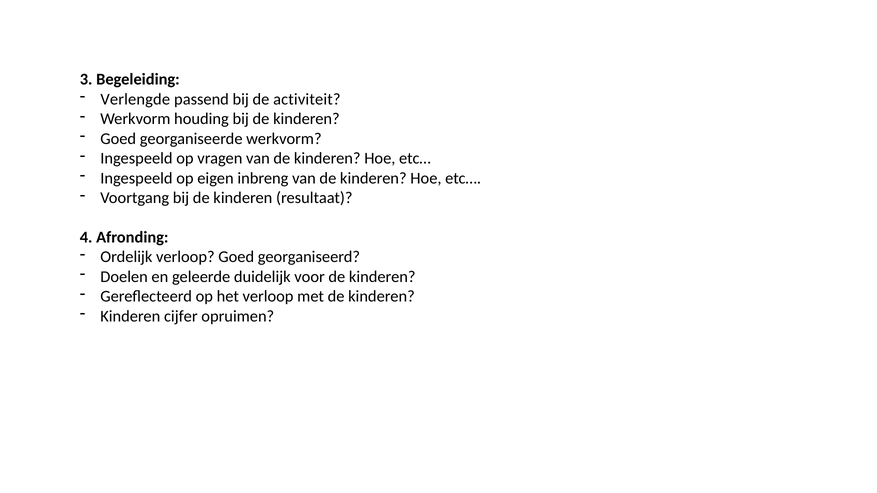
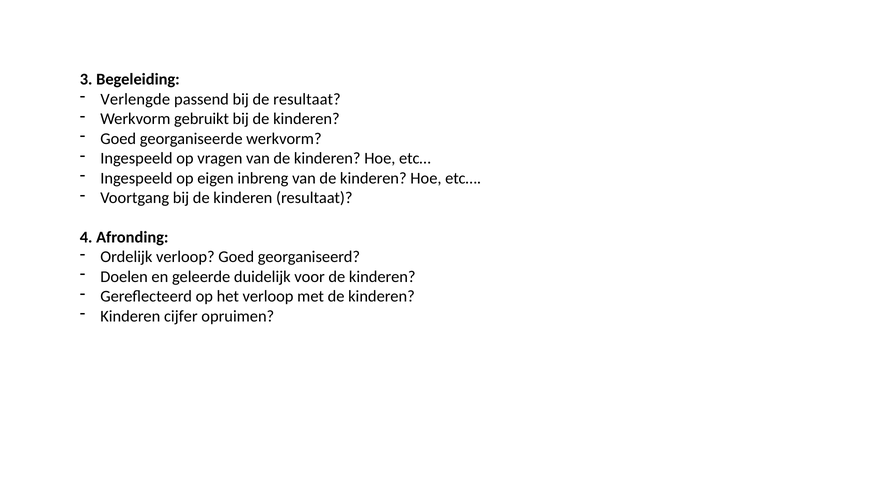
de activiteit: activiteit -> resultaat
houding: houding -> gebruikt
